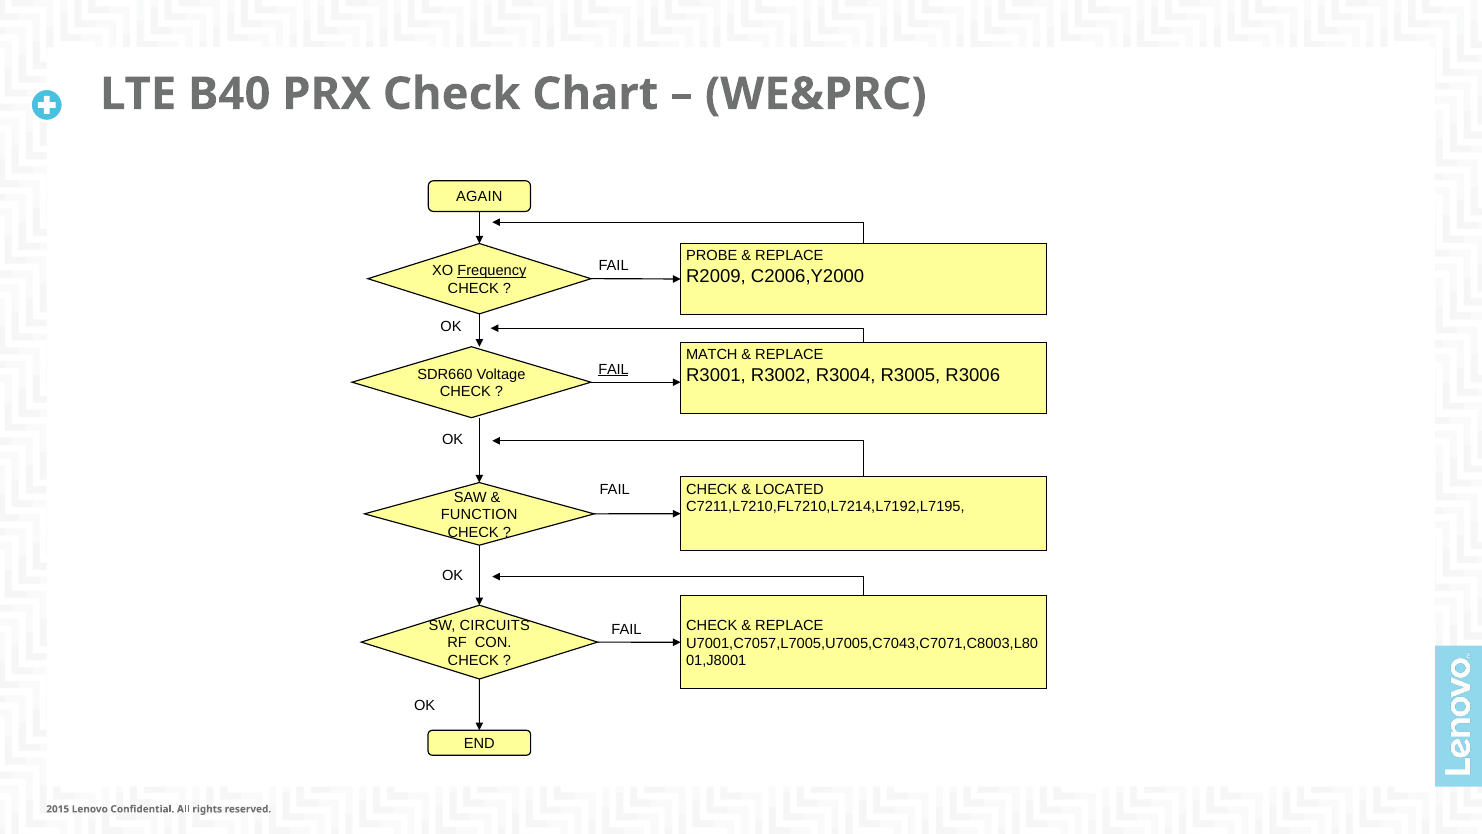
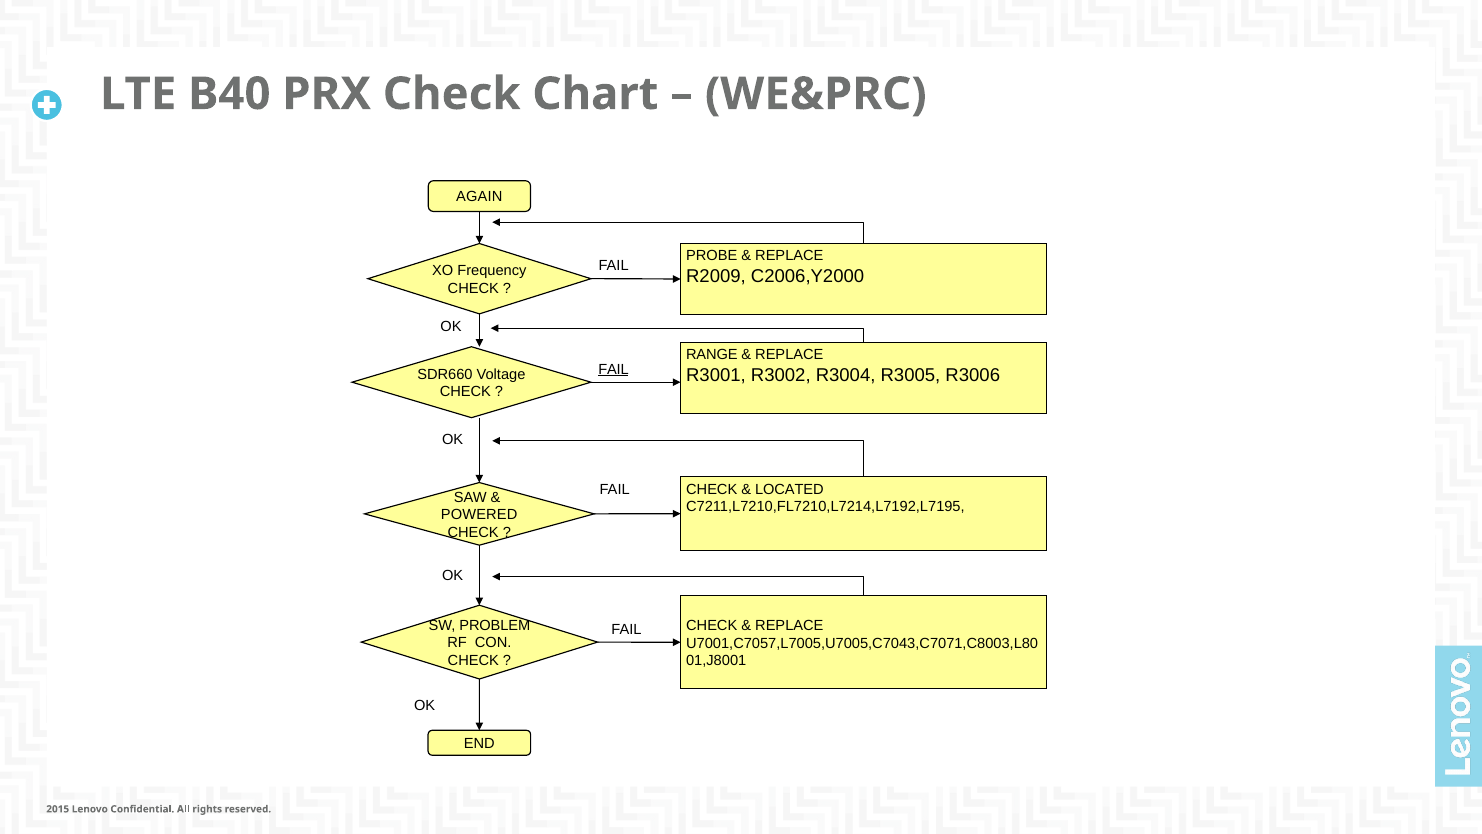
Frequency underline: present -> none
MATCH: MATCH -> RANGE
FUNCTION: FUNCTION -> POWERED
CIRCUITS: CIRCUITS -> PROBLEM
